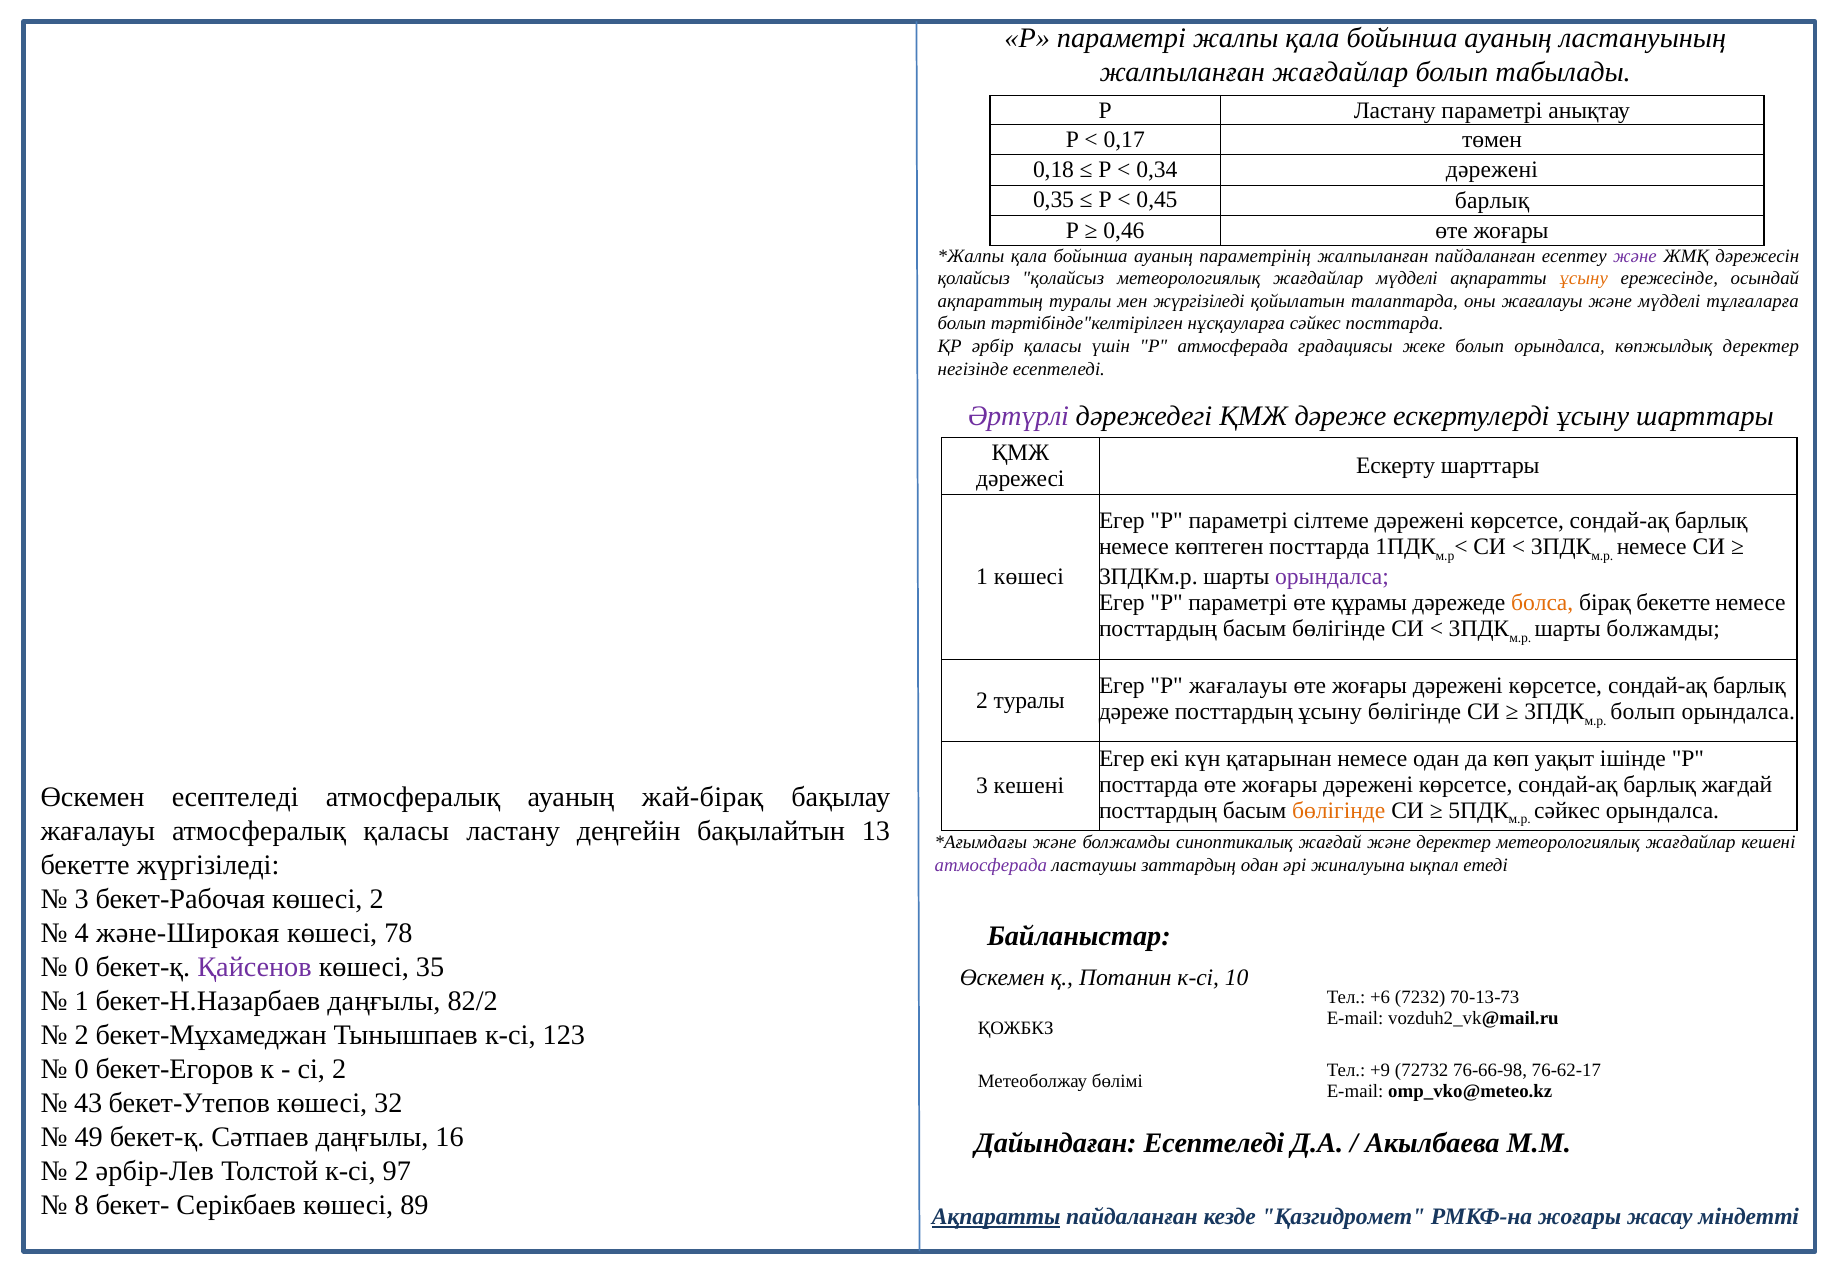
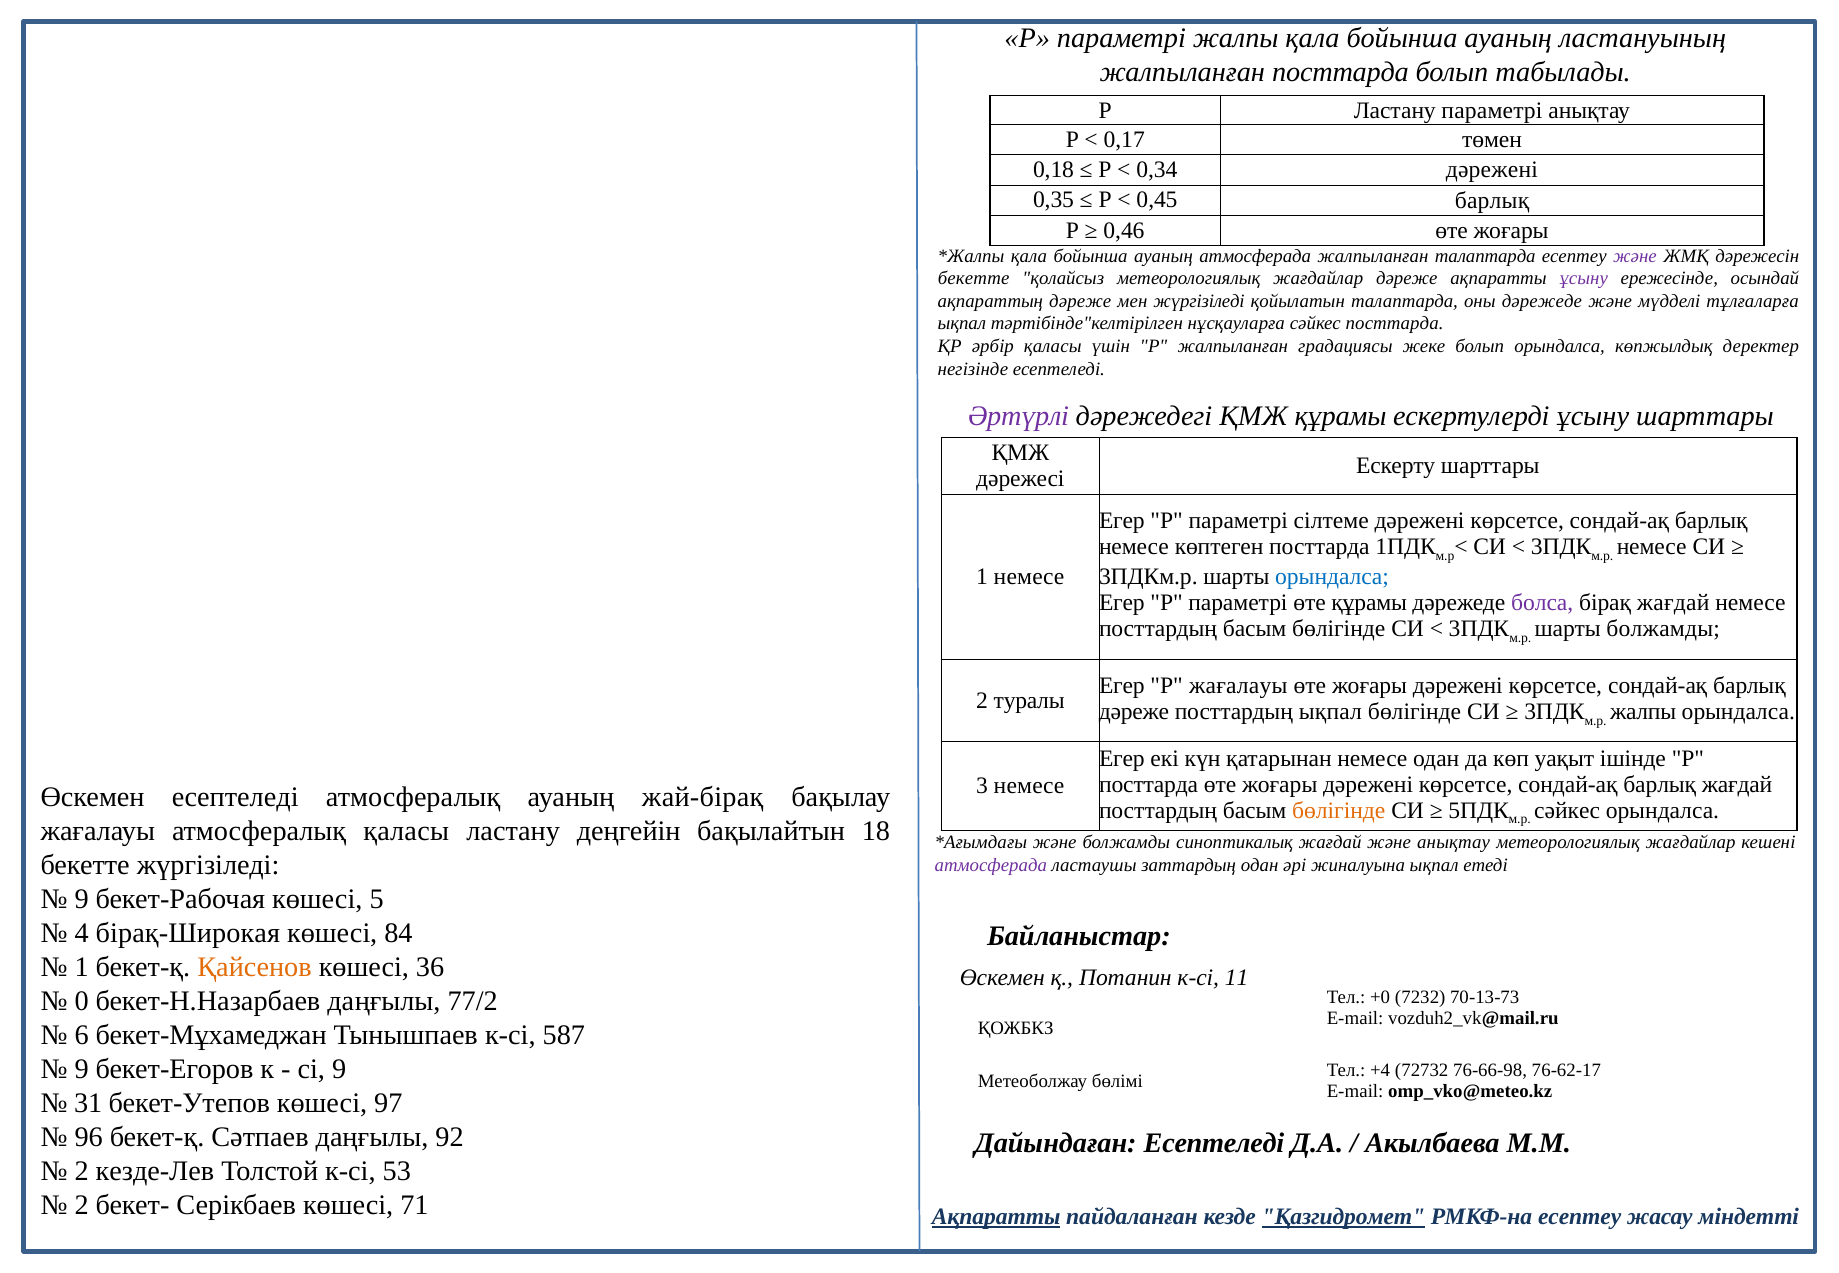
жалпыланған жағдайлар: жағдайлар -> посттарда
ауаның параметрінің: параметрінің -> атмосферада
жалпыланған пайдаланған: пайдаланған -> талаптарда
қолайсыз at (974, 278): қолайсыз -> бекетте
жағдайлар мүдделі: мүдделі -> дәреже
ұсыну at (1584, 278) colour: orange -> purple
ақпараттың туралы: туралы -> дәреже
оны жағалауы: жағалауы -> дәрежеде
болып at (962, 324): болып -> ықпал
Р атмосферада: атмосферада -> жалпыланған
ҚМЖ дәреже: дәреже -> құрамы
1 көшесі: көшесі -> немесе
орындалса at (1332, 577) colour: purple -> blue
болса colour: orange -> purple
бірақ бекетте: бекетте -> жағдай
посттардың ұсыну: ұсыну -> ықпал
болып at (1643, 712): болып -> жалпы
3 кешені: кешені -> немесе
13: 13 -> 18
және деректер: деректер -> анықтау
3 at (82, 899): 3 -> 9
көшесі 2: 2 -> 5
және-Широкая: және-Широкая -> бірақ-Широкая
78: 78 -> 84
0 at (82, 967): 0 -> 1
Қайсенов colour: purple -> orange
35: 35 -> 36
10: 10 -> 11
1 at (82, 1001): 1 -> 0
82/2: 82/2 -> 77/2
+6: +6 -> +0
2 at (82, 1035): 2 -> 6
123: 123 -> 587
0 at (82, 1069): 0 -> 9
сі 2: 2 -> 9
+9: +9 -> +4
43: 43 -> 31
32: 32 -> 97
49: 49 -> 96
16: 16 -> 92
әрбір-Лев: әрбір-Лев -> кезде-Лев
97: 97 -> 53
8 at (82, 1205): 8 -> 2
89: 89 -> 71
Қазгидромет underline: none -> present
РМКФ-на жоғары: жоғары -> есептеу
